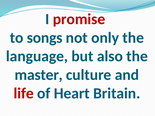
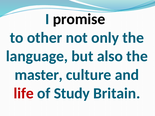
promise colour: red -> black
songs: songs -> other
Heart: Heart -> Study
